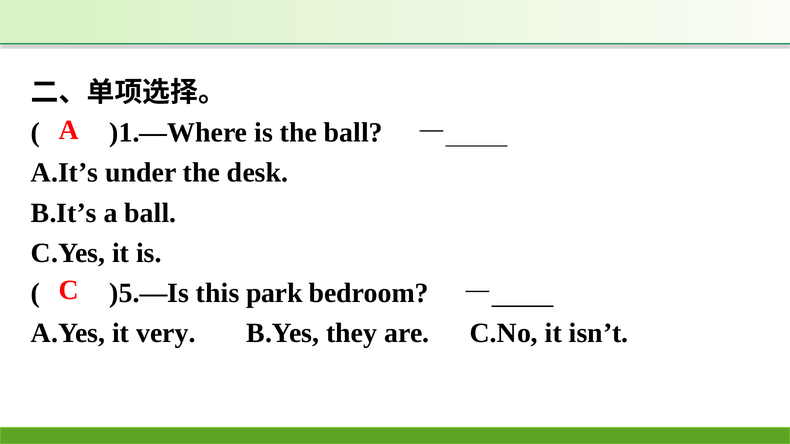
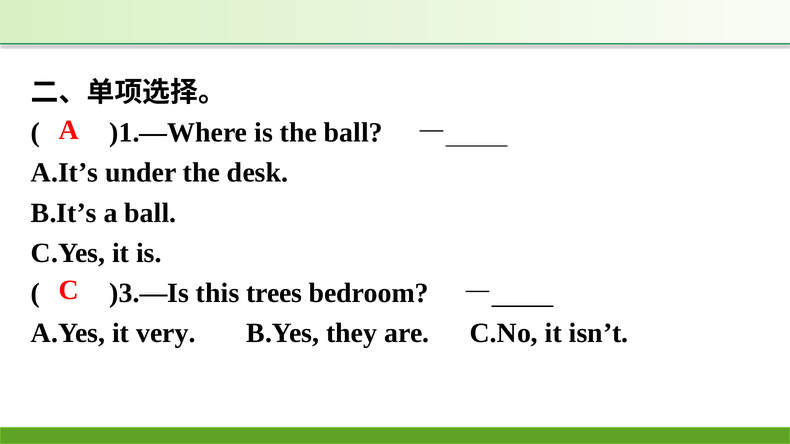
)5.—Is: )5.—Is -> )3.—Is
park: park -> trees
